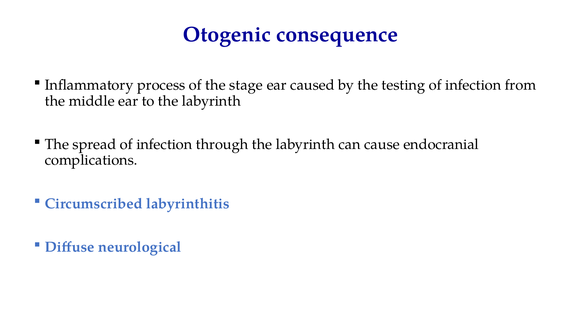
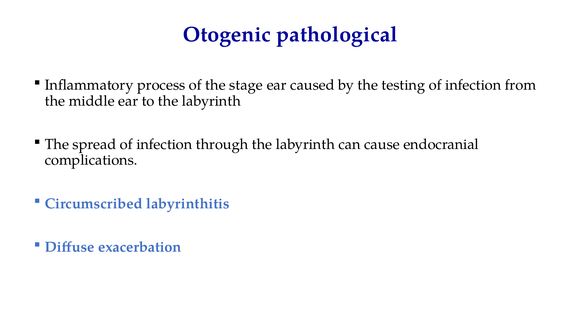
consequence: consequence -> pathological
neurological: neurological -> exacerbation
